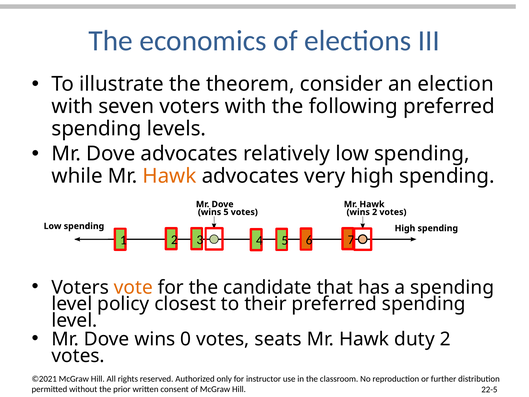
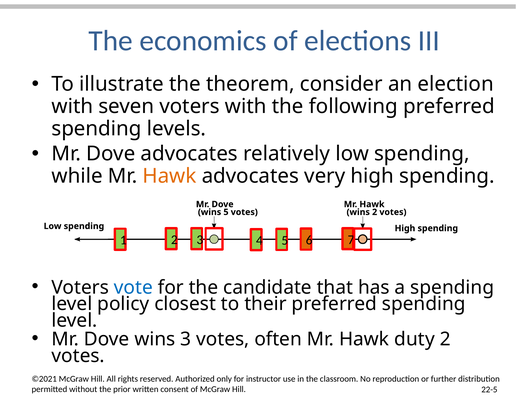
vote colour: orange -> blue
wins 0: 0 -> 3
seats: seats -> often
